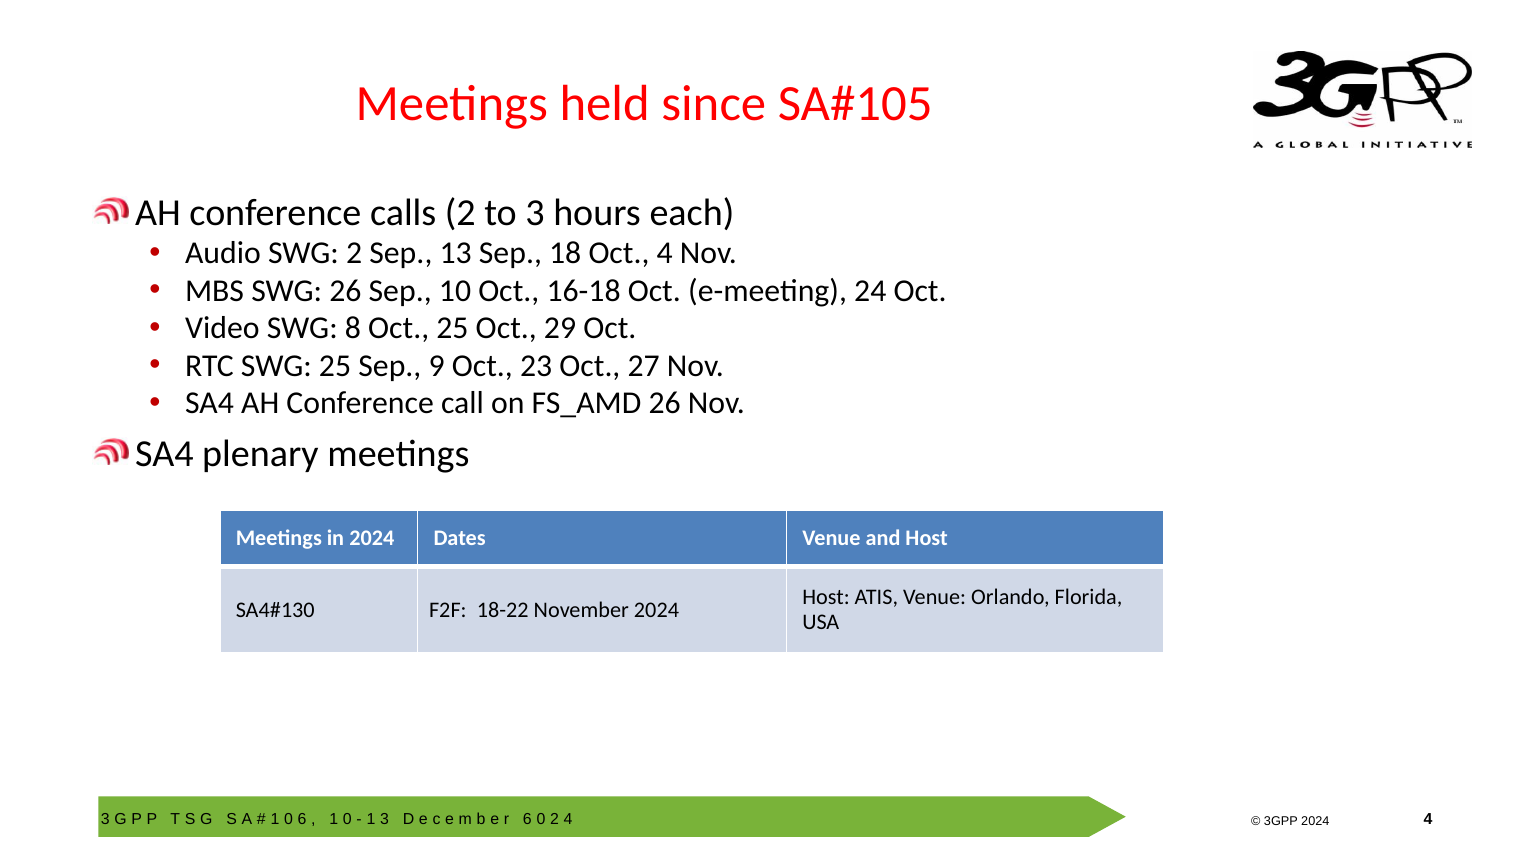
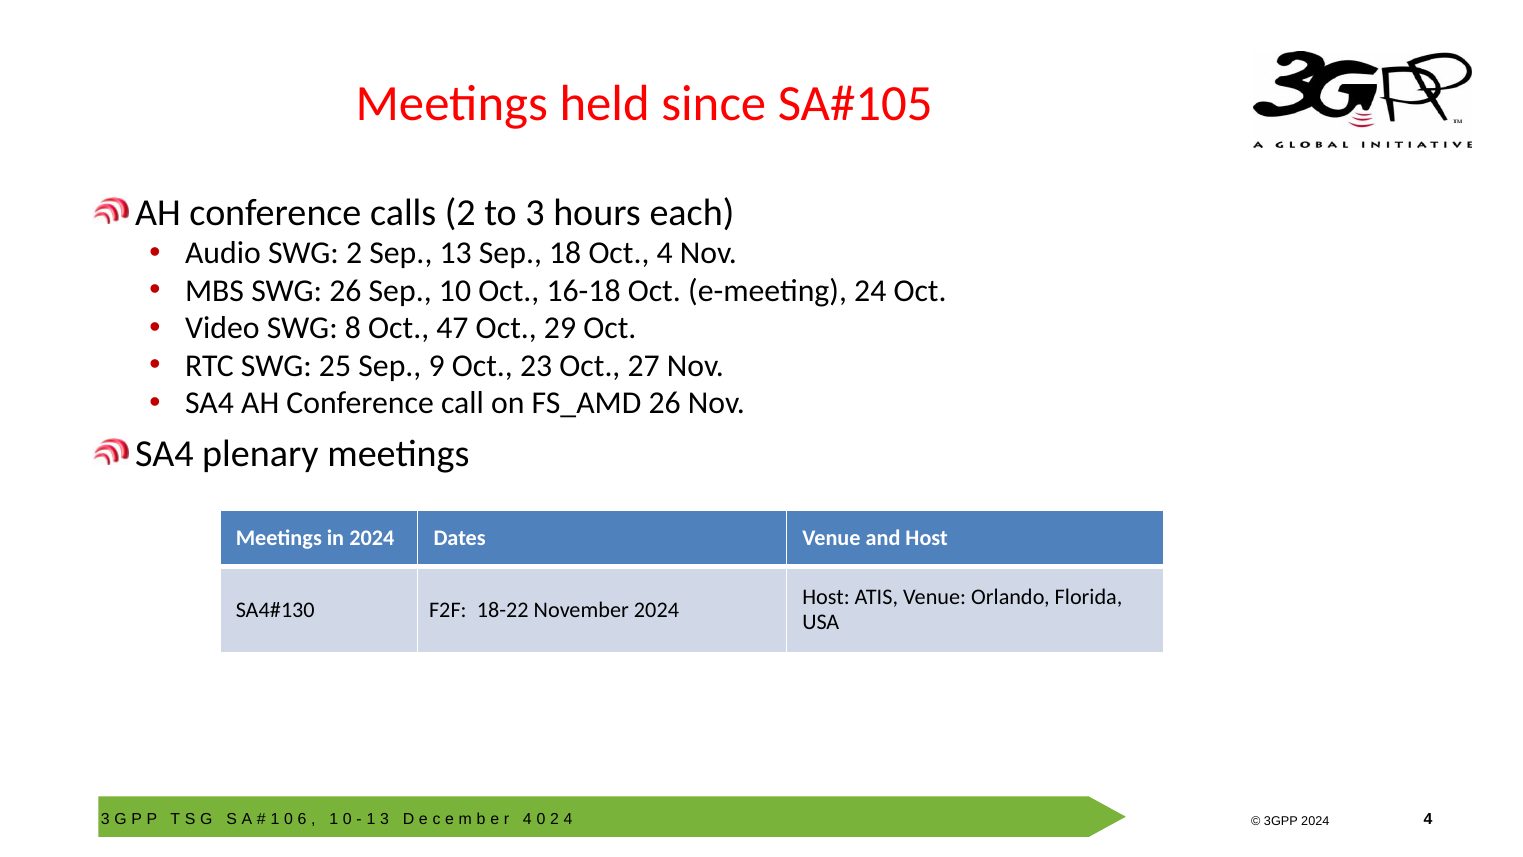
Oct 25: 25 -> 47
6 at (527, 819): 6 -> 4
